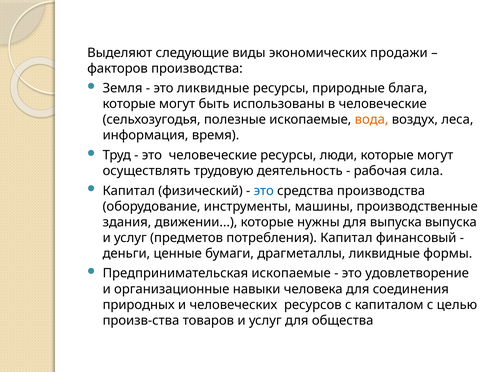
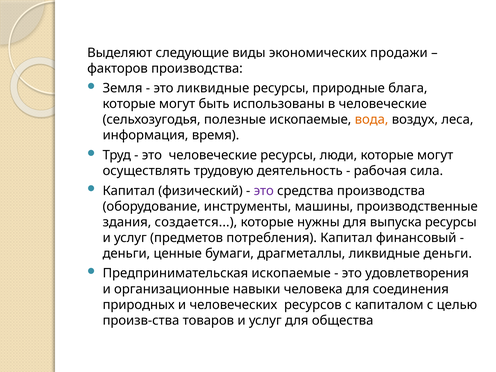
это at (264, 191) colour: blue -> purple
движении: движении -> создается
выпуска выпуска: выпуска -> ресурсы
ликвидные формы: формы -> деньги
удовлетворение: удовлетворение -> удовлетворения
